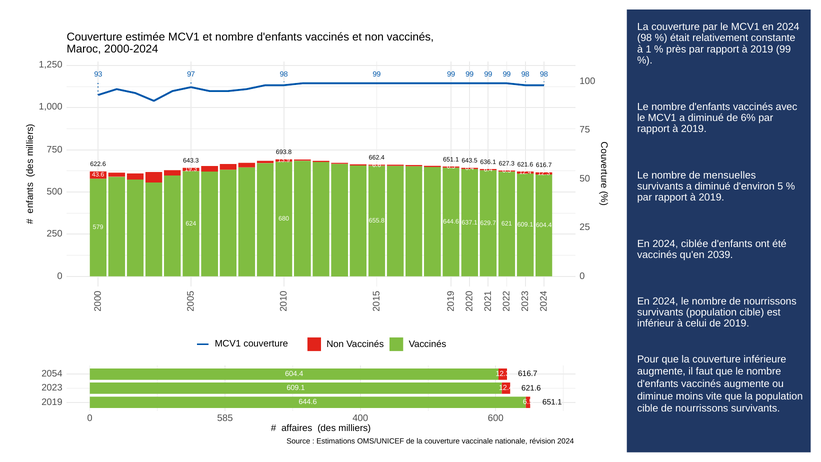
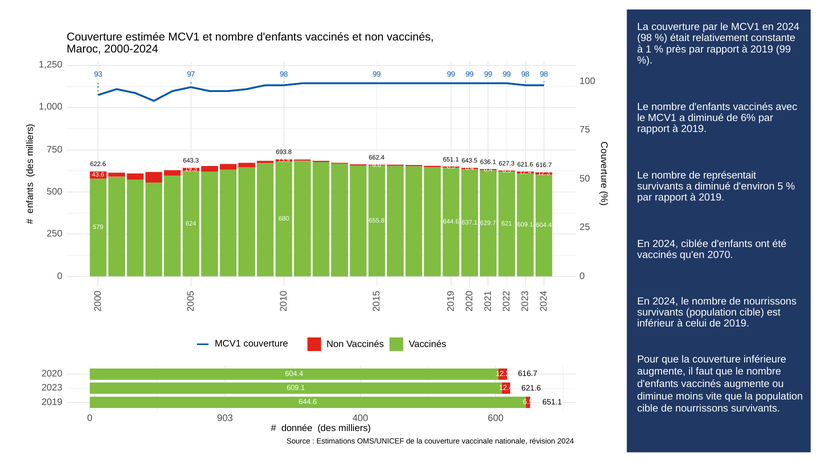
mensuelles: mensuelles -> représentait
2039: 2039 -> 2070
2054: 2054 -> 2020
585: 585 -> 903
affaires: affaires -> donnée
